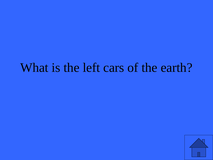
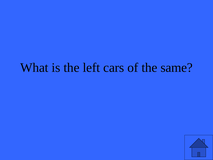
earth: earth -> same
